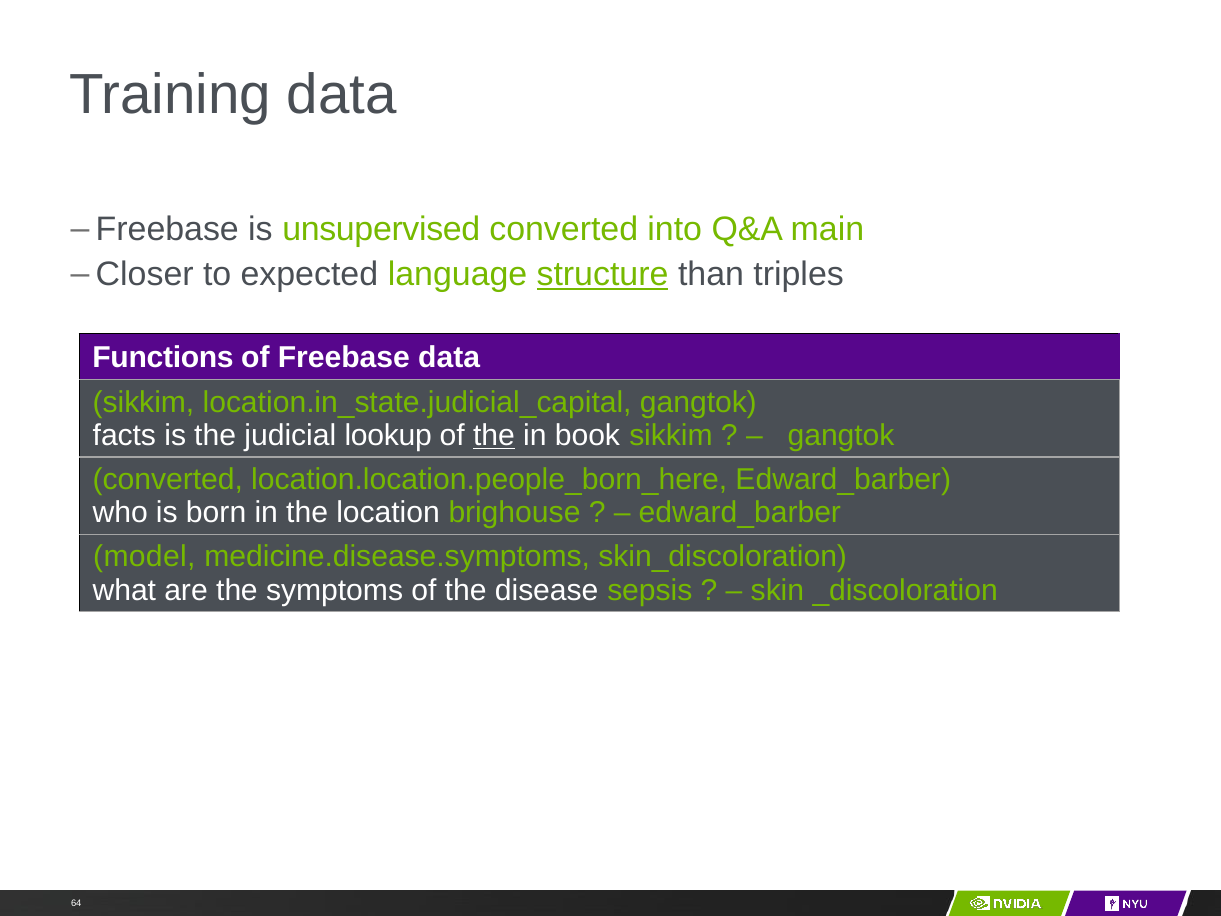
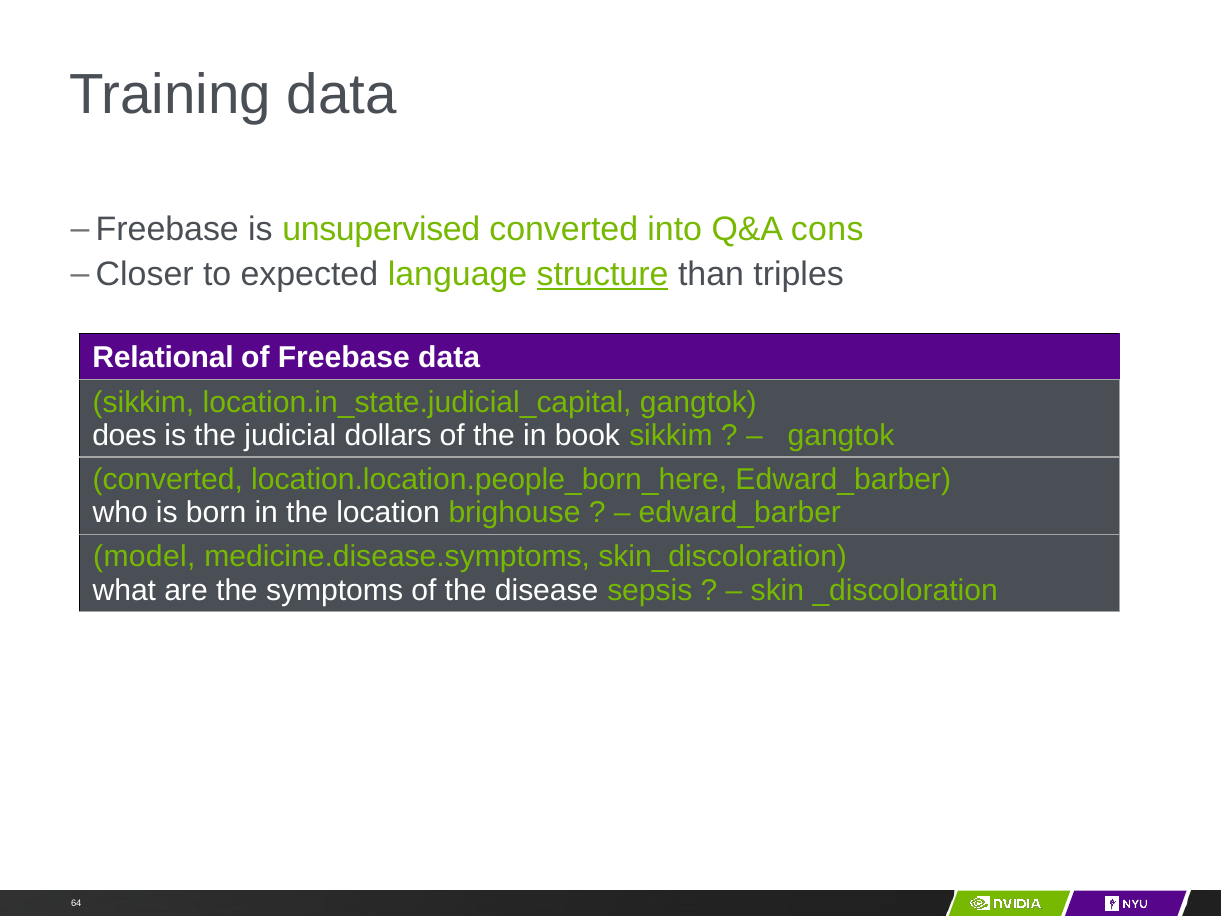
main: main -> cons
Functions: Functions -> Relational
facts: facts -> does
lookup: lookup -> dollars
the at (494, 435) underline: present -> none
